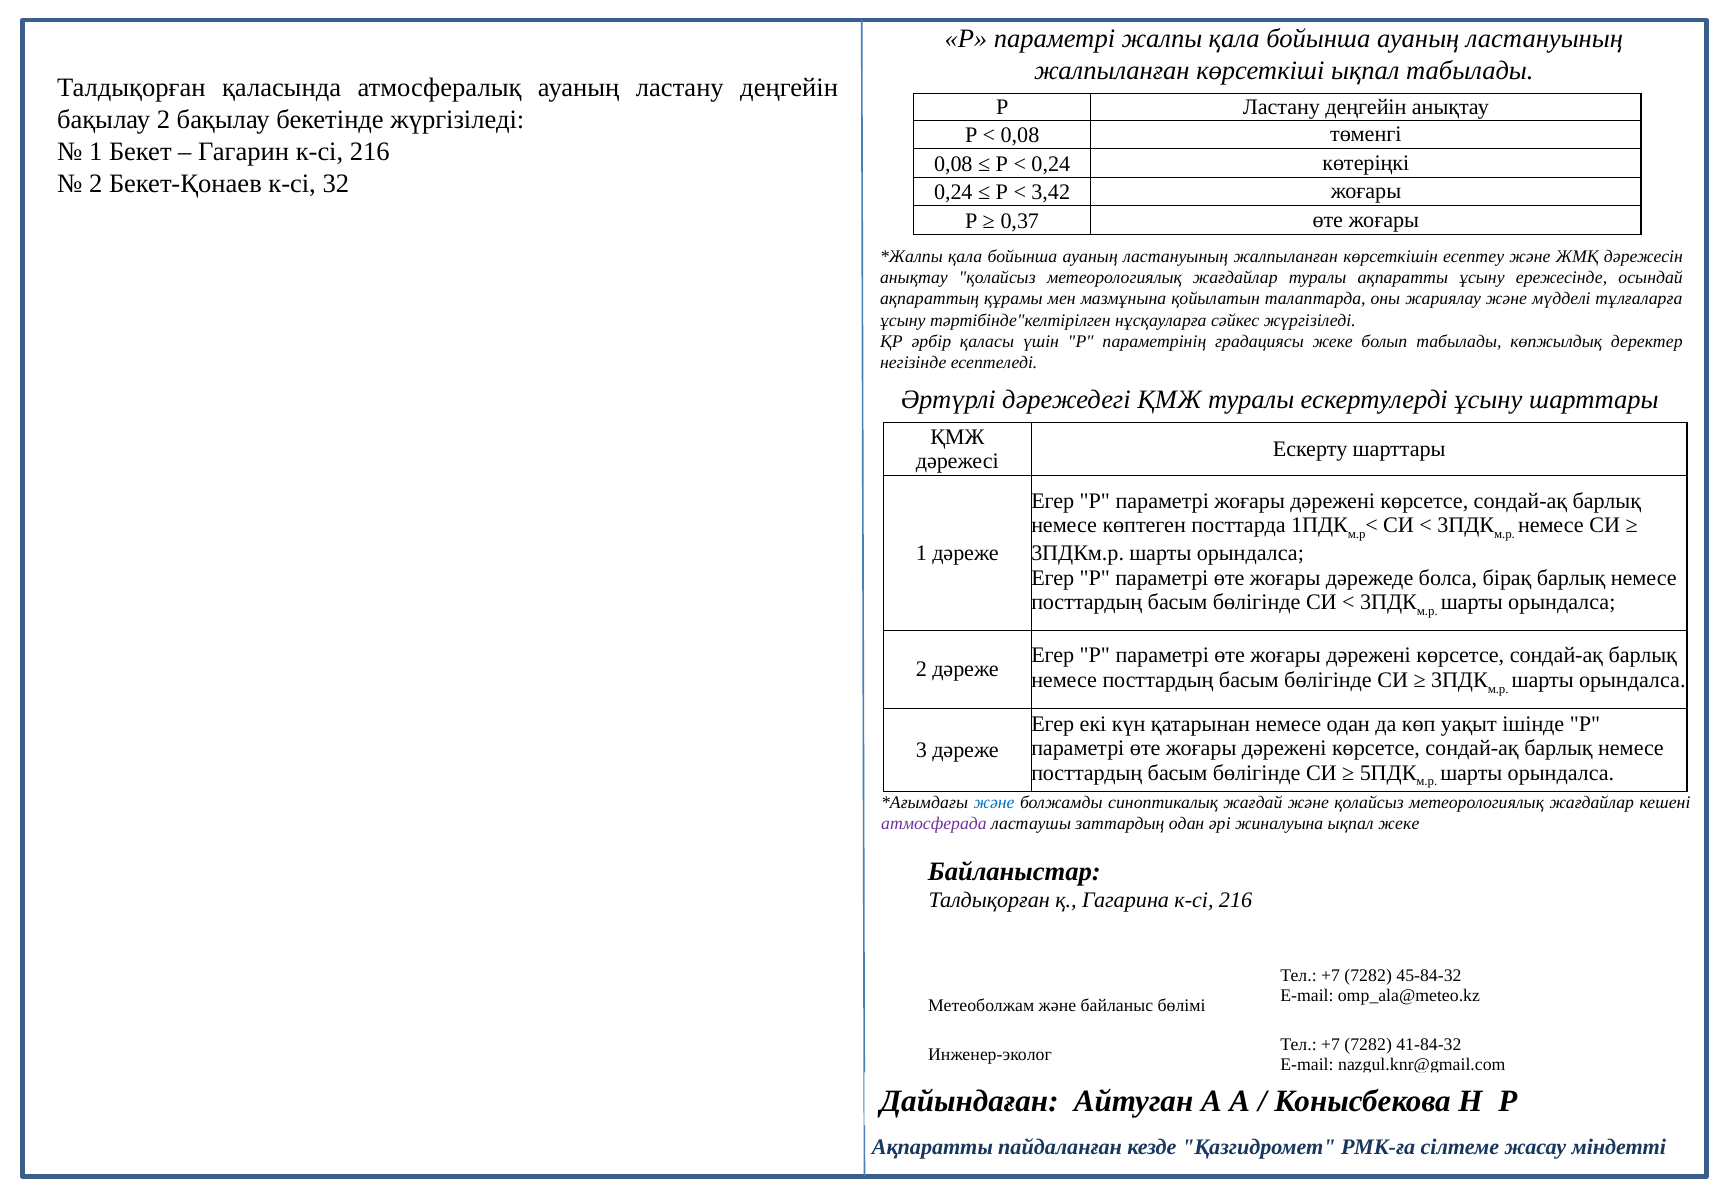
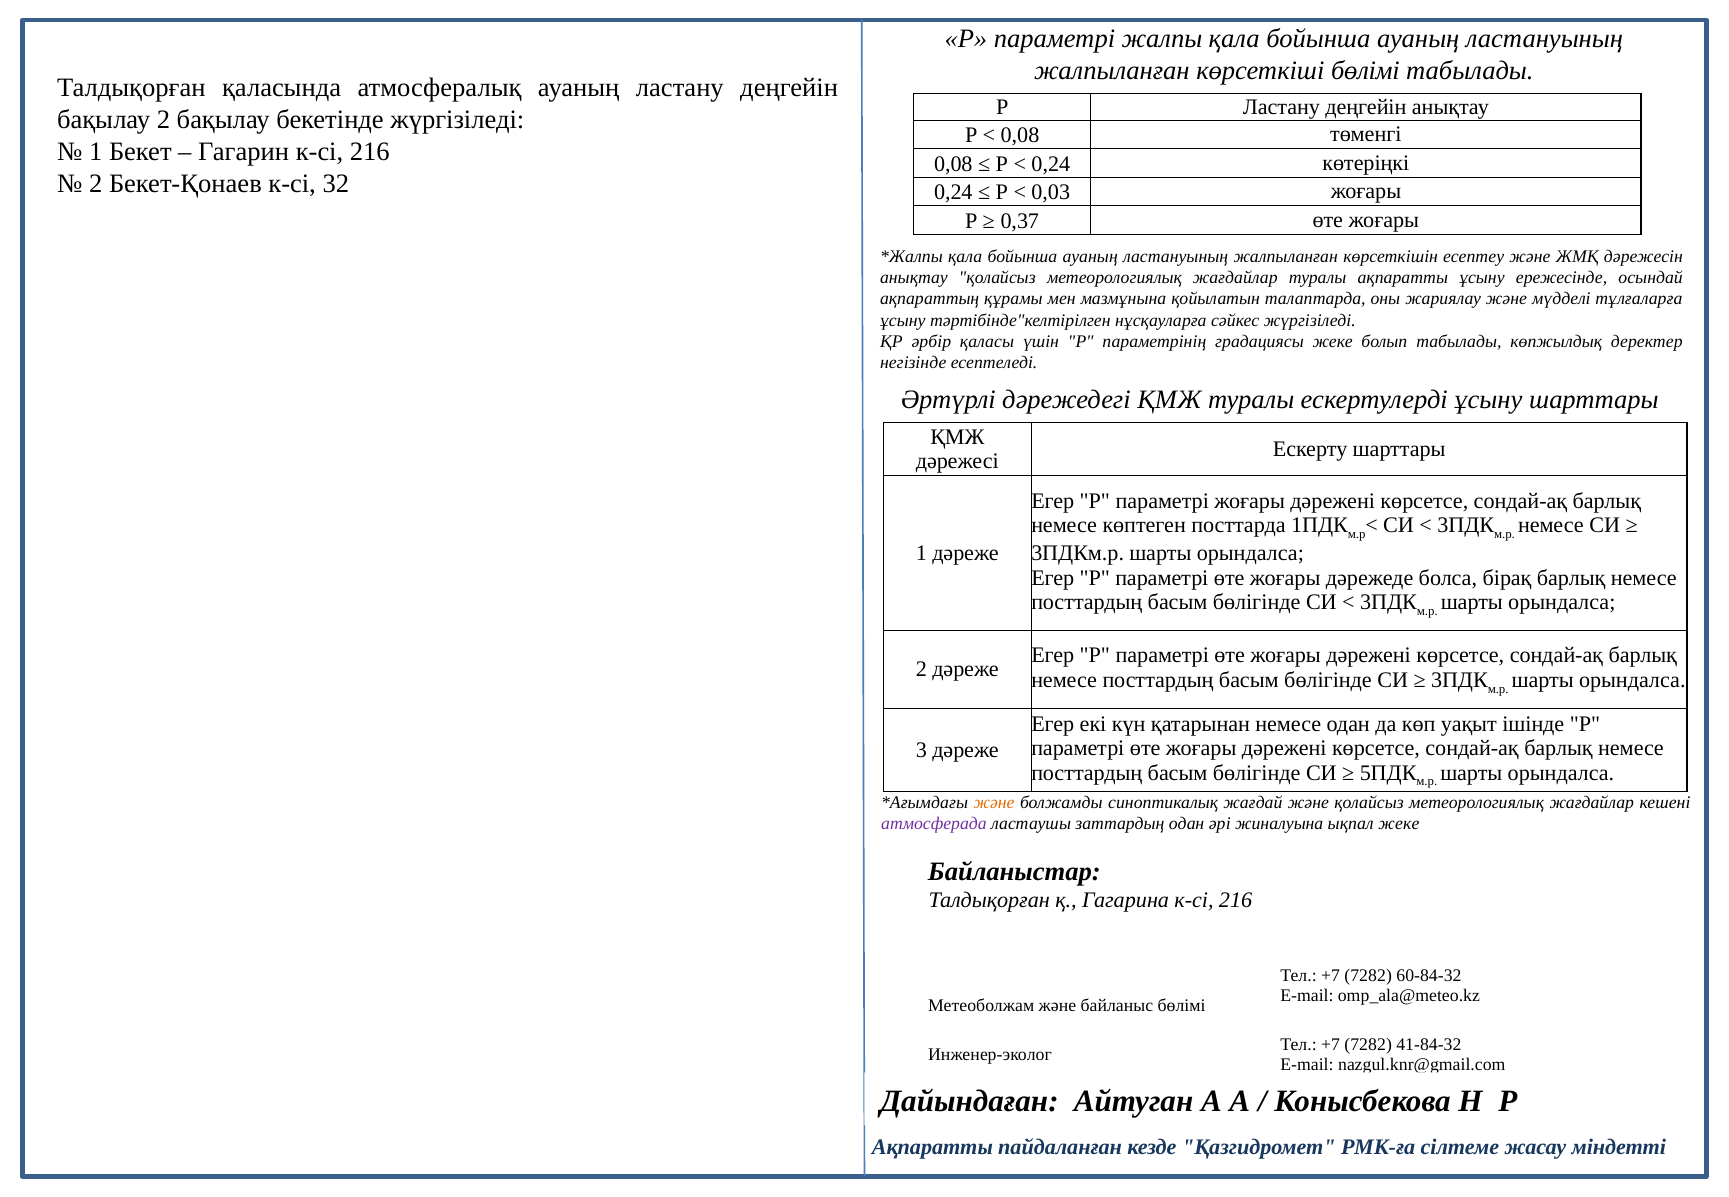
көрсеткіші ықпал: ықпал -> бөлімі
3,42: 3,42 -> 0,03
және at (994, 802) colour: blue -> orange
45-84-32: 45-84-32 -> 60-84-32
